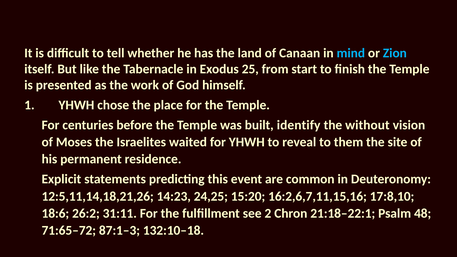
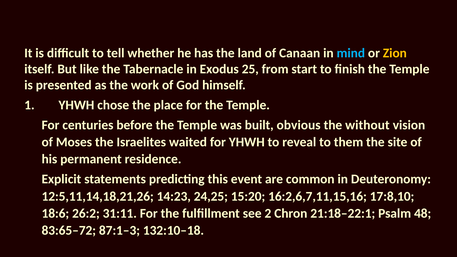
Zion colour: light blue -> yellow
identify: identify -> obvious
71:65–72: 71:65–72 -> 83:65–72
